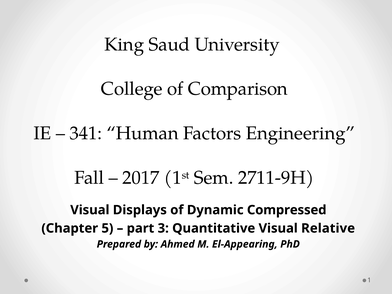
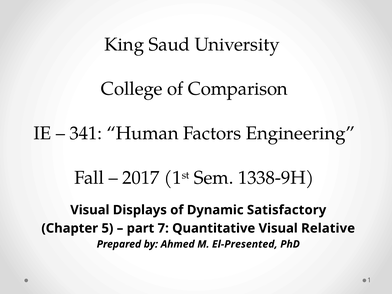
2711-9H: 2711-9H -> 1338-9H
Compressed: Compressed -> Satisfactory
3: 3 -> 7
El-Appearing: El-Appearing -> El-Presented
